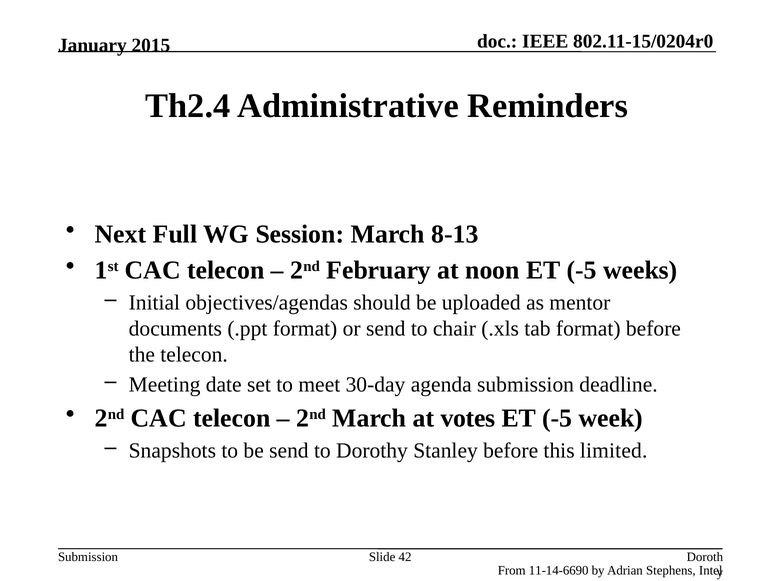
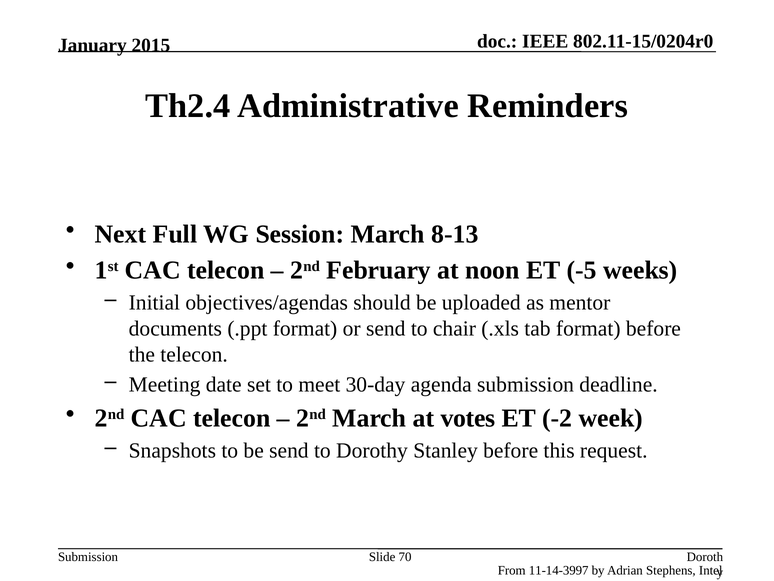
-5 at (557, 418): -5 -> -2
limited: limited -> request
42: 42 -> 70
11-14-6690: 11-14-6690 -> 11-14-3997
